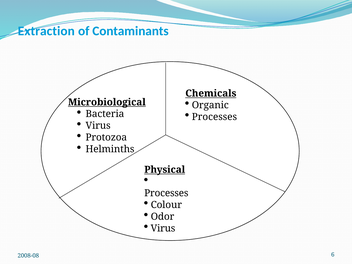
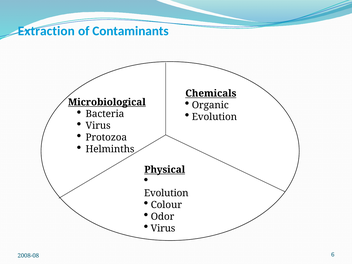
Processes at (214, 117): Processes -> Evolution
Processes at (166, 193): Processes -> Evolution
